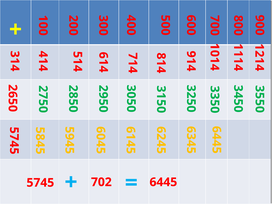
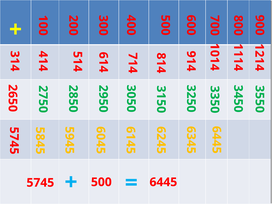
702: 702 -> 500
